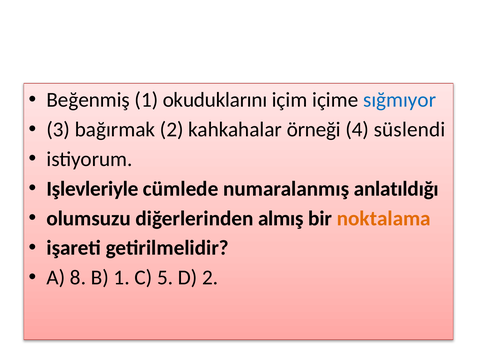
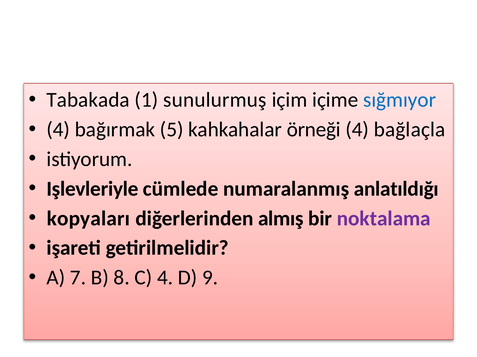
Beğenmiş: Beğenmiş -> Tabakada
okuduklarını: okuduklarını -> sunulurmuş
3 at (58, 130): 3 -> 4
bağırmak 2: 2 -> 5
süslendi: süslendi -> bağlaçla
olumsuzu: olumsuzu -> kopyaları
noktalama colour: orange -> purple
8: 8 -> 7
B 1: 1 -> 8
C 5: 5 -> 4
D 2: 2 -> 9
